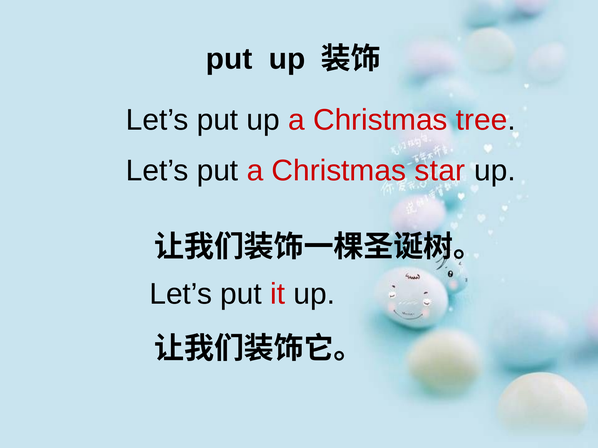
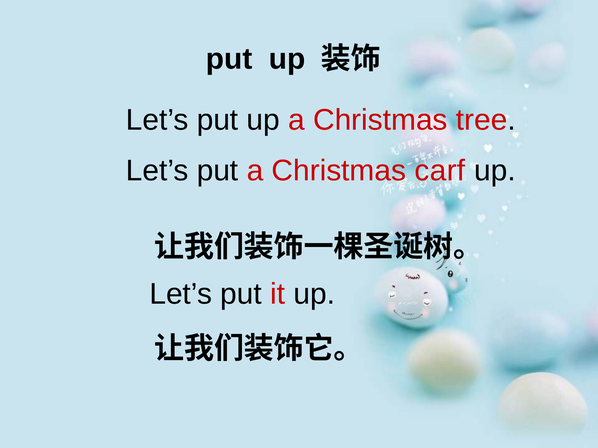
star: star -> carf
